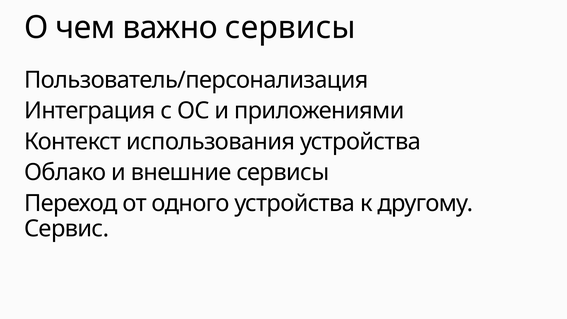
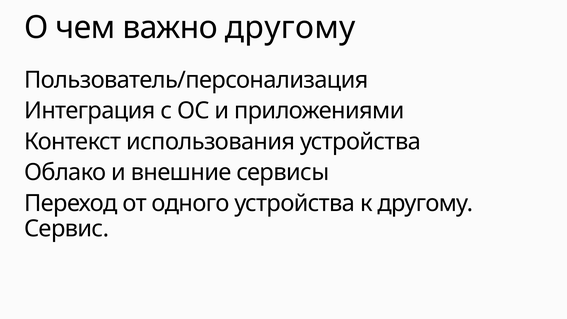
важно сервисы: сервисы -> другому
